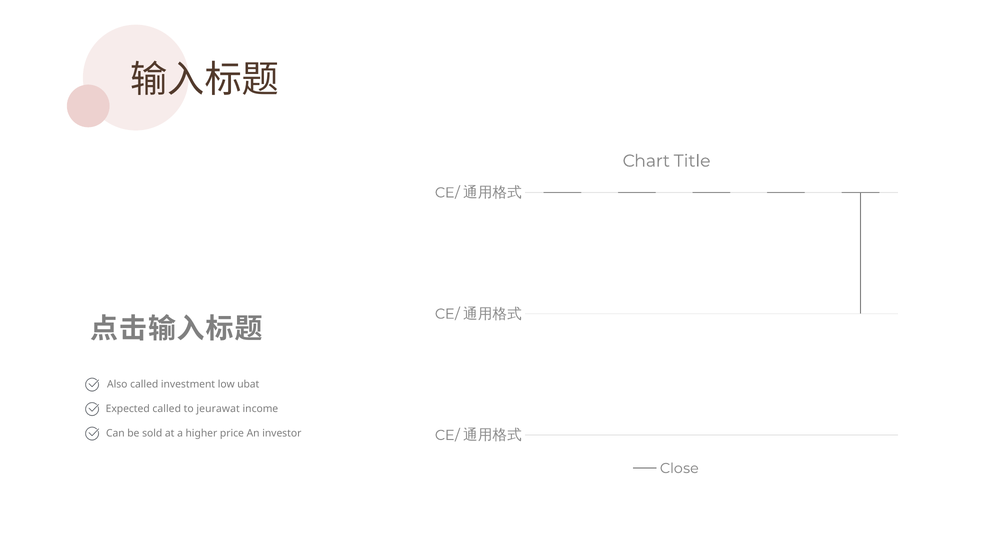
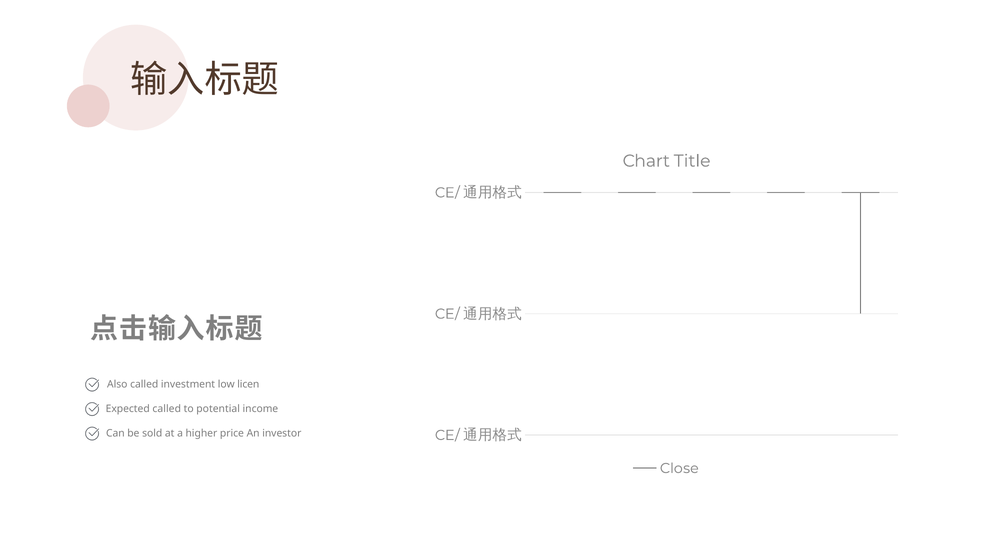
ubat: ubat -> licen
jeurawat: jeurawat -> potential
